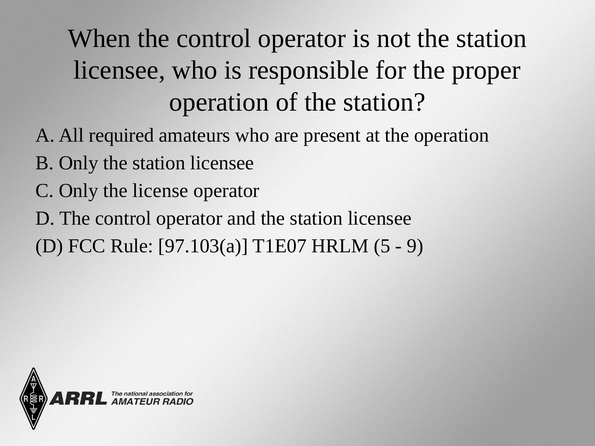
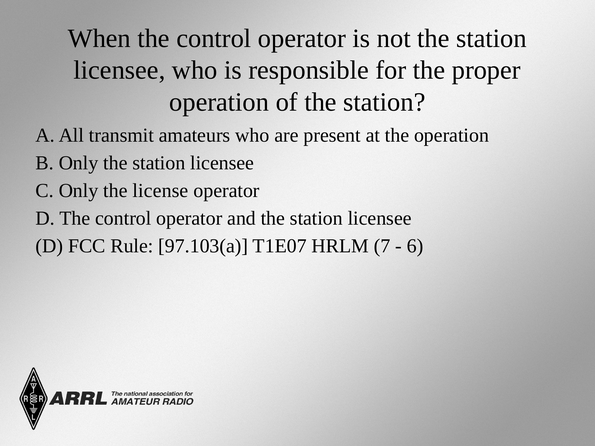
required: required -> transmit
5: 5 -> 7
9: 9 -> 6
